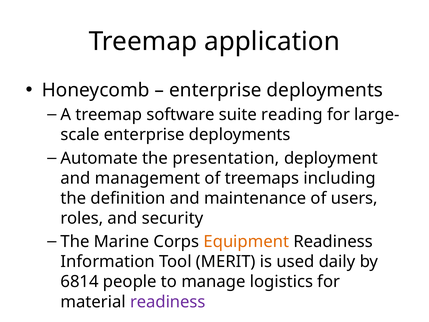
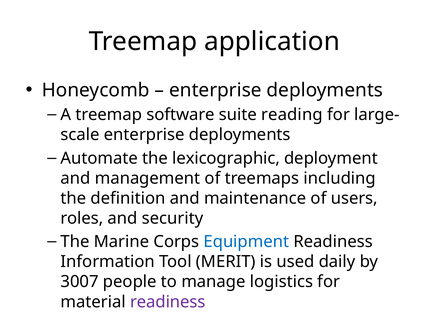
presentation: presentation -> lexicographic
Equipment colour: orange -> blue
6814: 6814 -> 3007
